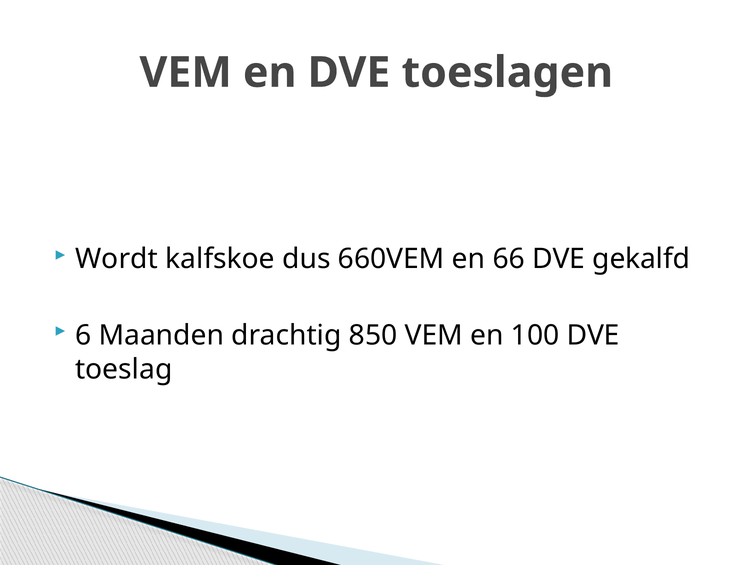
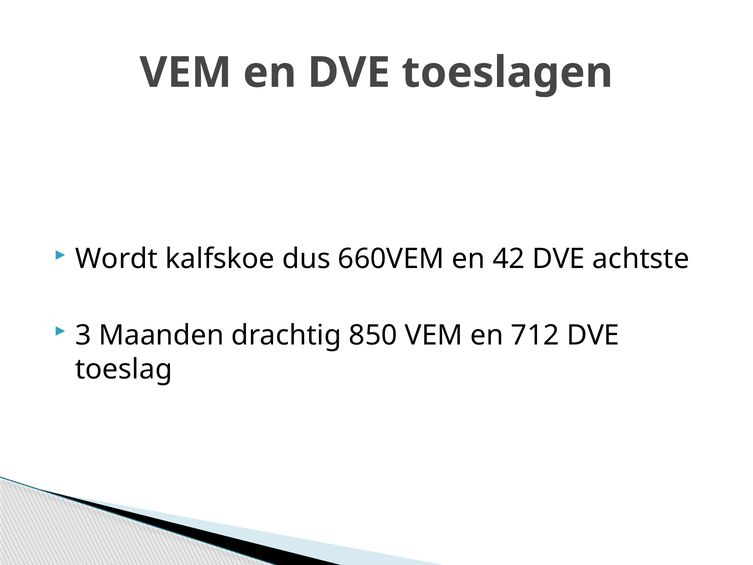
66: 66 -> 42
gekalfd: gekalfd -> achtste
6: 6 -> 3
100: 100 -> 712
